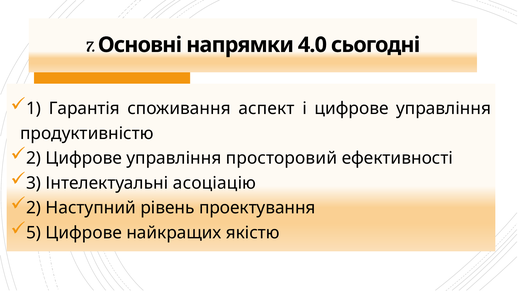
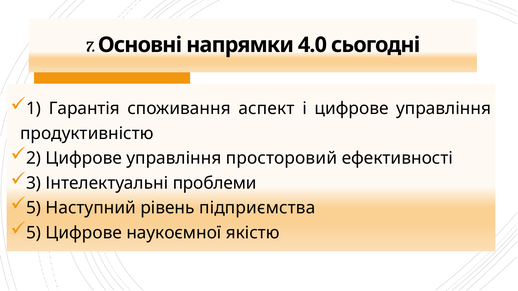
асоціацію: асоціацію -> проблеми
2 at (34, 208): 2 -> 5
проектування: проектування -> підприємства
найкращих: найкращих -> наукоємної
